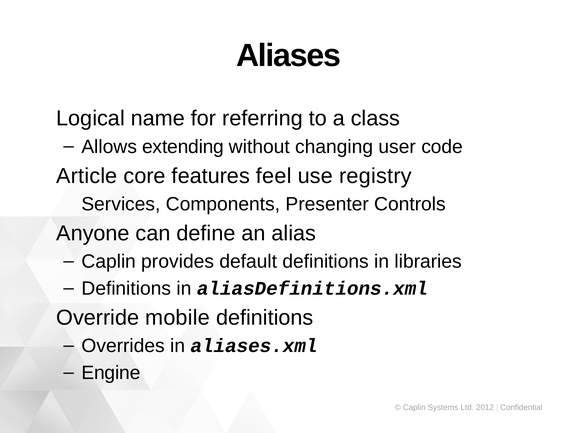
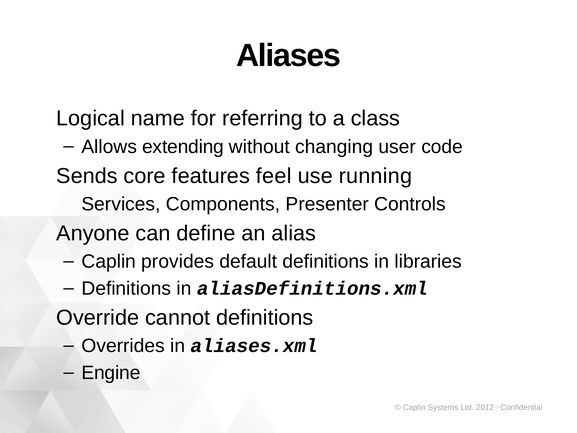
Article: Article -> Sends
registry: registry -> running
mobile: mobile -> cannot
